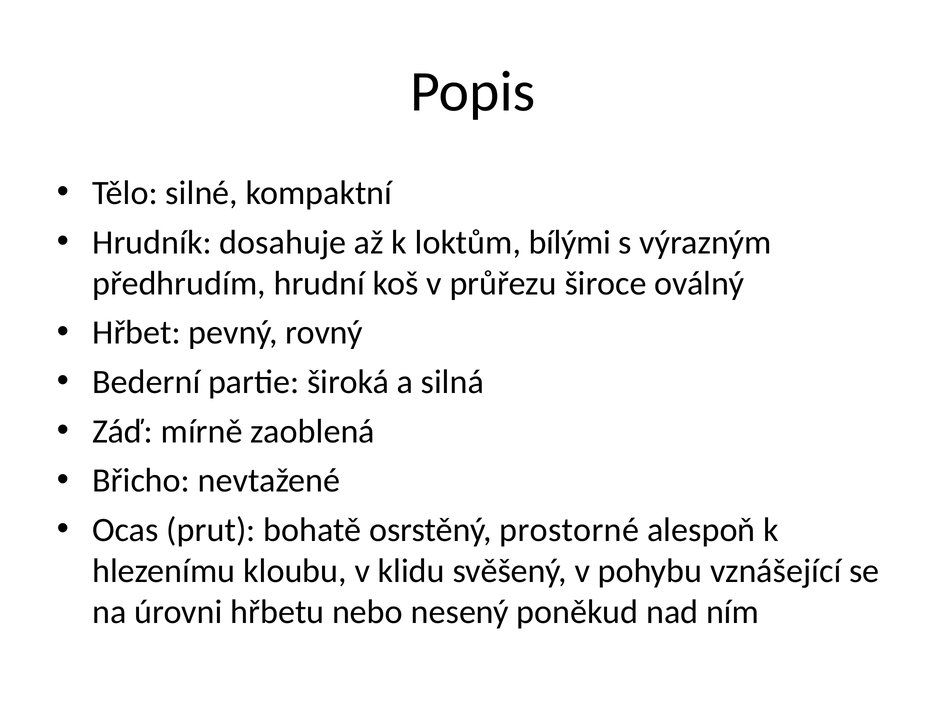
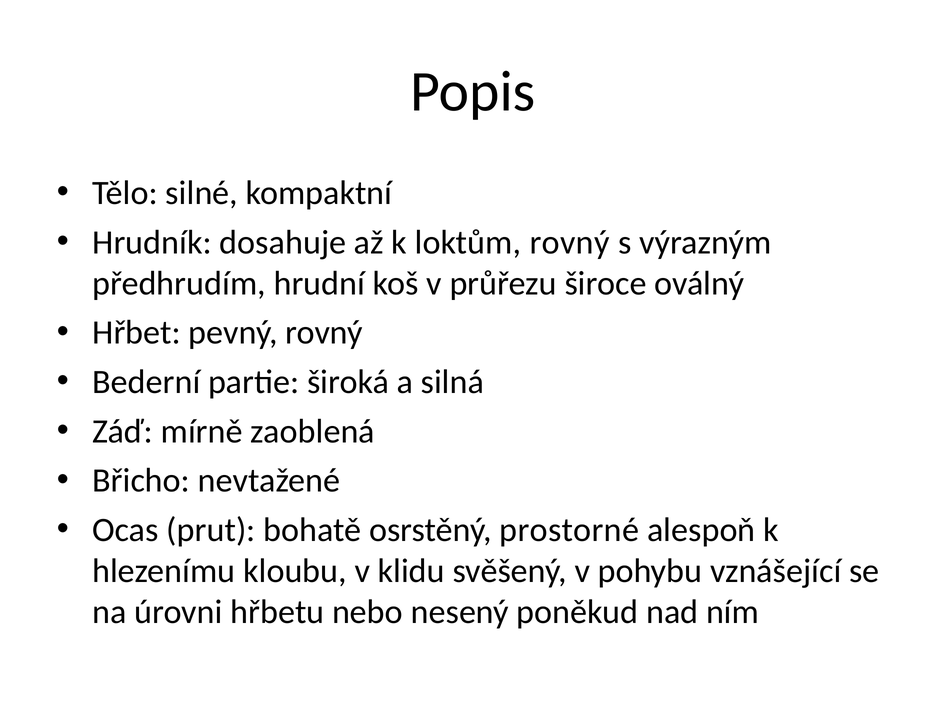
loktům bílými: bílými -> rovný
